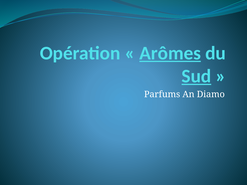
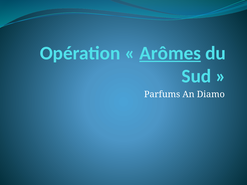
Sud underline: present -> none
